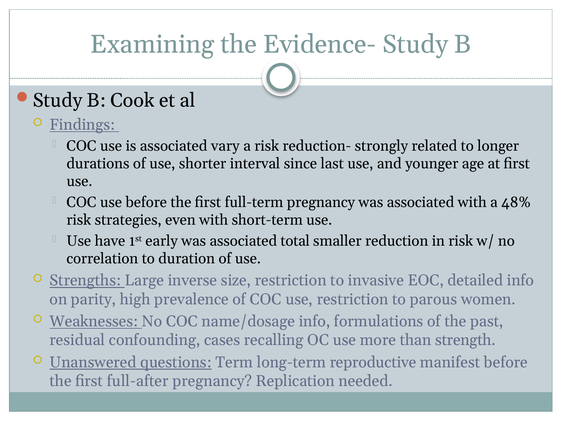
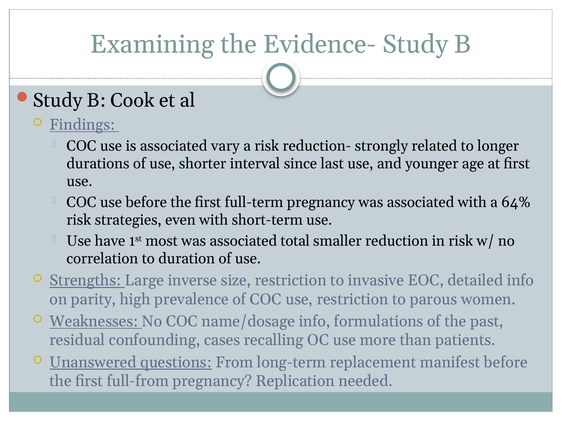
48%: 48% -> 64%
early: early -> most
strength: strength -> patients
Term: Term -> From
reproductive: reproductive -> replacement
full-after: full-after -> full-from
